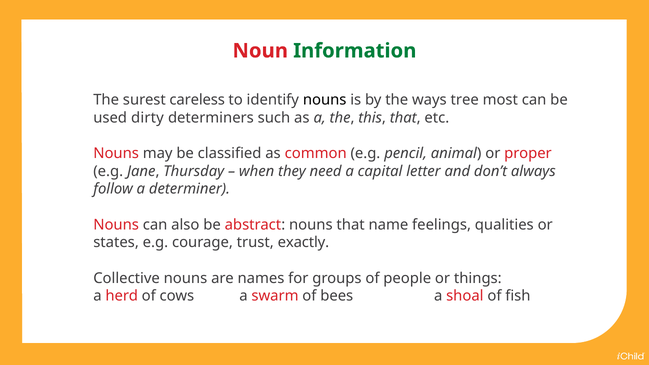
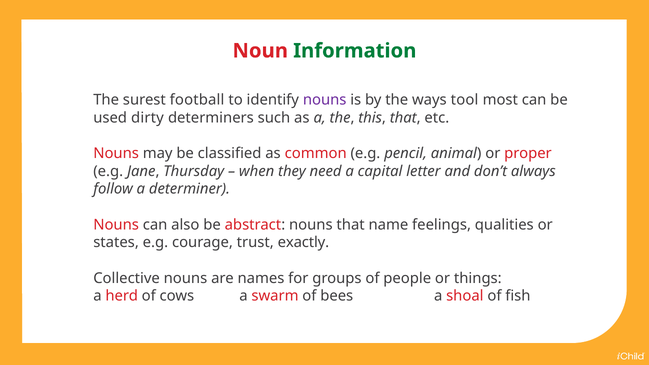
careless: careless -> football
nouns at (325, 100) colour: black -> purple
tree: tree -> tool
